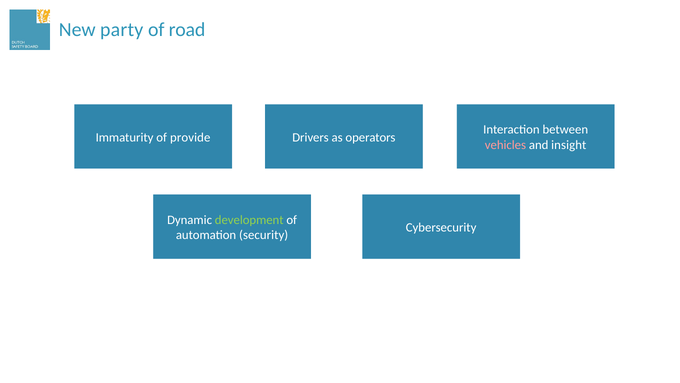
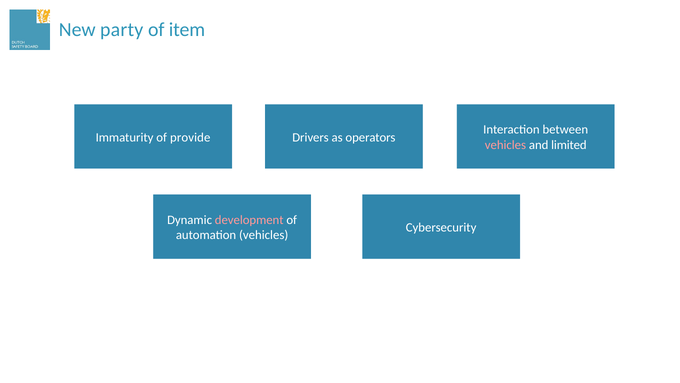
road: road -> item
insight: insight -> limited
development colour: light green -> pink
automation security: security -> vehicles
